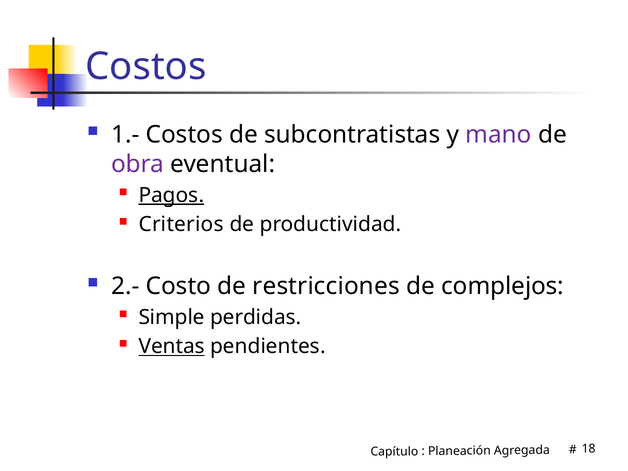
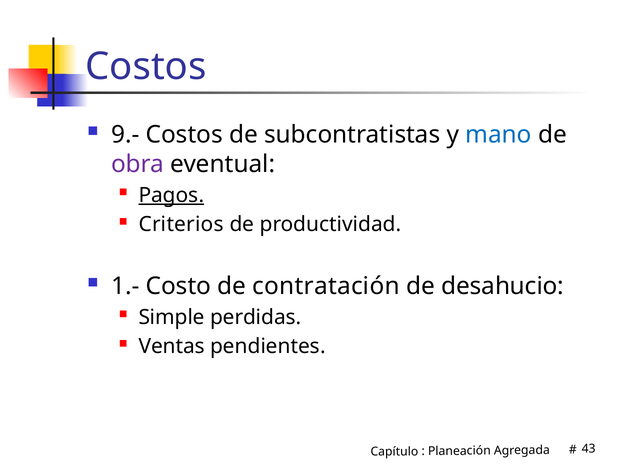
1.-: 1.- -> 9.-
mano colour: purple -> blue
2.-: 2.- -> 1.-
restricciones: restricciones -> contratación
complejos: complejos -> desahucio
Ventas underline: present -> none
18: 18 -> 43
